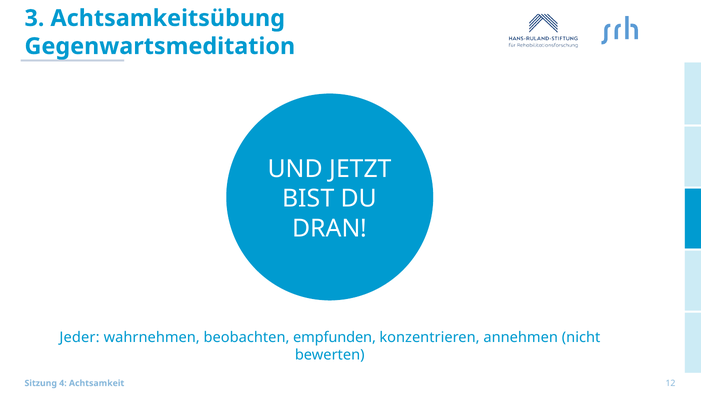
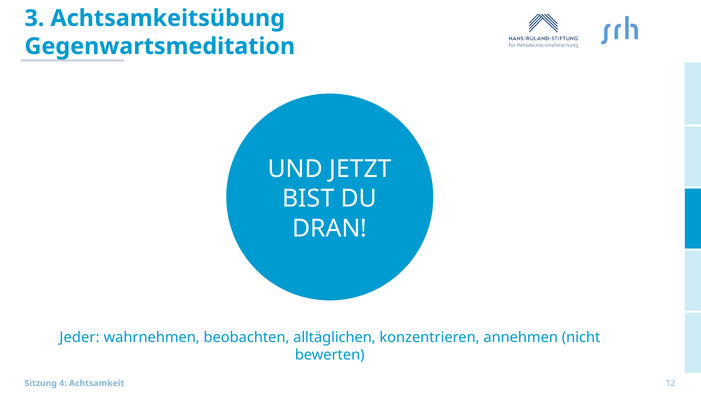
empfunden: empfunden -> alltäglichen
